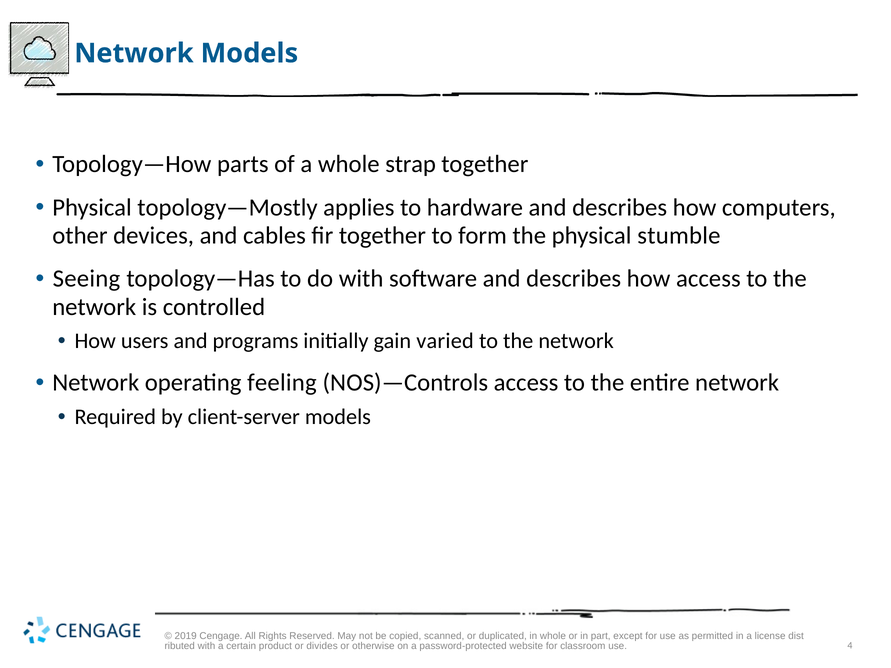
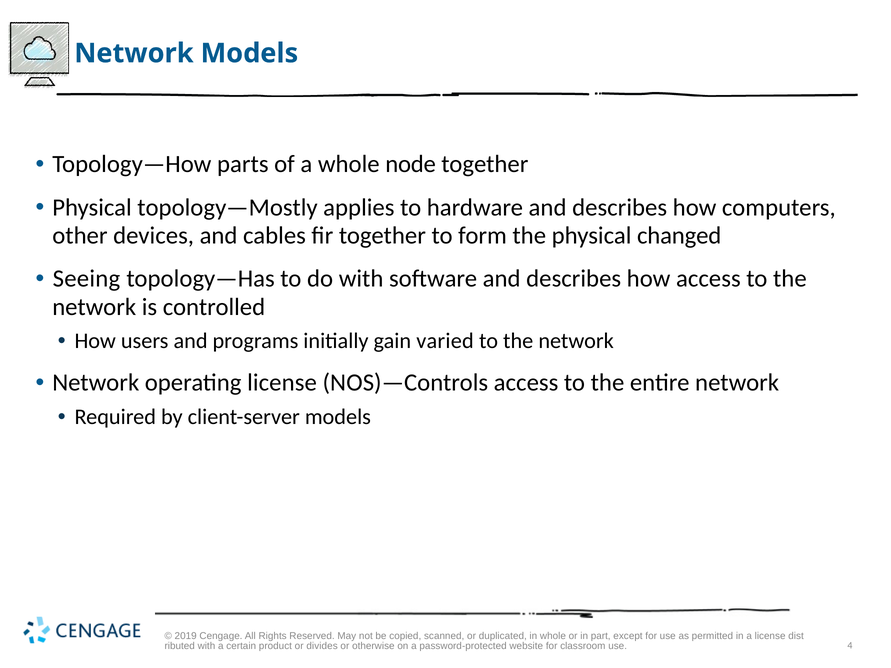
strap: strap -> node
stumble: stumble -> changed
operating feeling: feeling -> license
